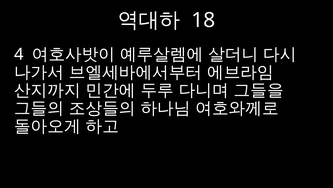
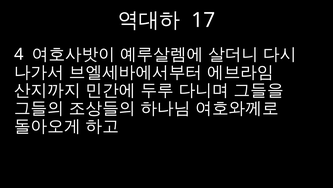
18: 18 -> 17
